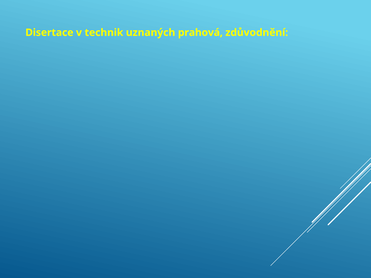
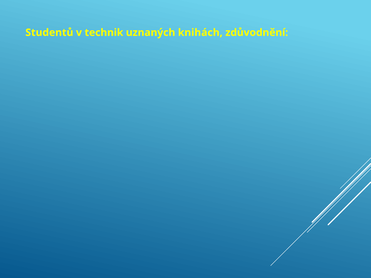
Disertace: Disertace -> Studentů
prahová: prahová -> knihách
